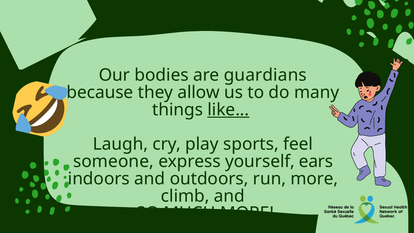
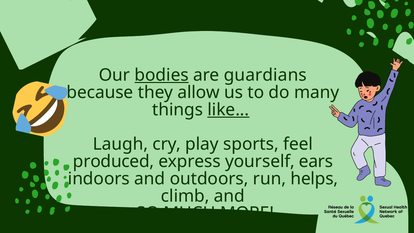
bodies underline: none -> present
someone: someone -> produced
run more: more -> helps
